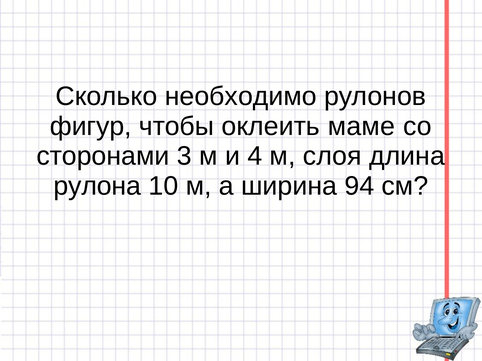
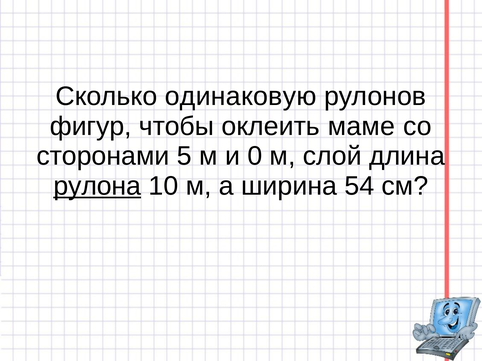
необходимо: необходимо -> одинаковую
3: 3 -> 5
4: 4 -> 0
слоя: слоя -> слой
рулона underline: none -> present
94: 94 -> 54
